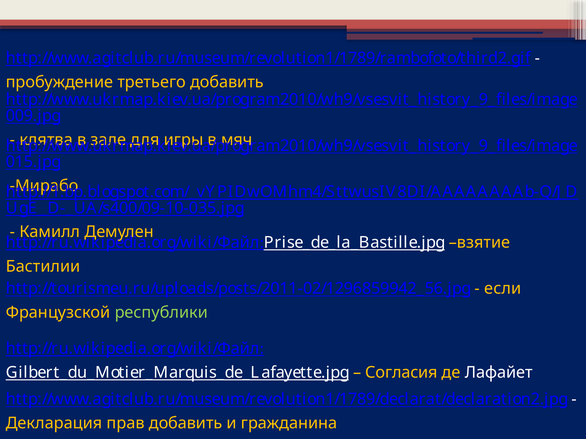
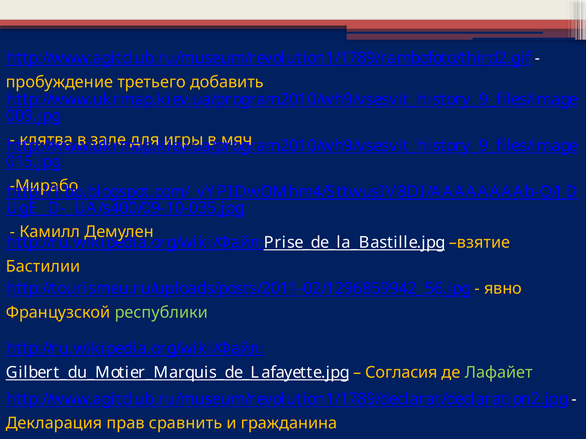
если: если -> явно
Лафайет colour: white -> light green
прав добавить: добавить -> сравнить
